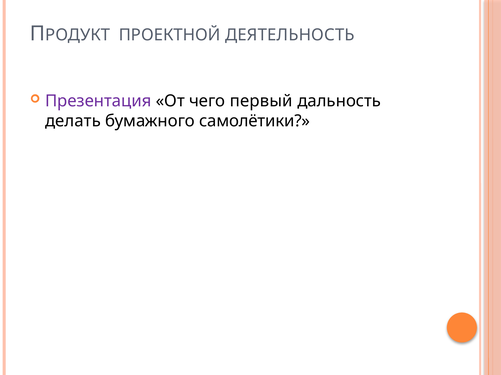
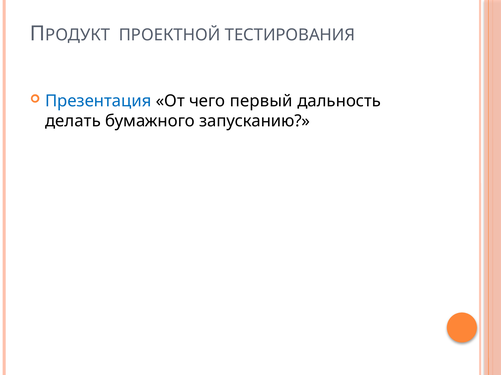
ДЕЯТЕЛЬНОСТЬ: ДЕЯТЕЛЬНОСТЬ -> ТЕСТИРОВАНИЯ
Презентация colour: purple -> blue
самолётики: самолётики -> запусканию
